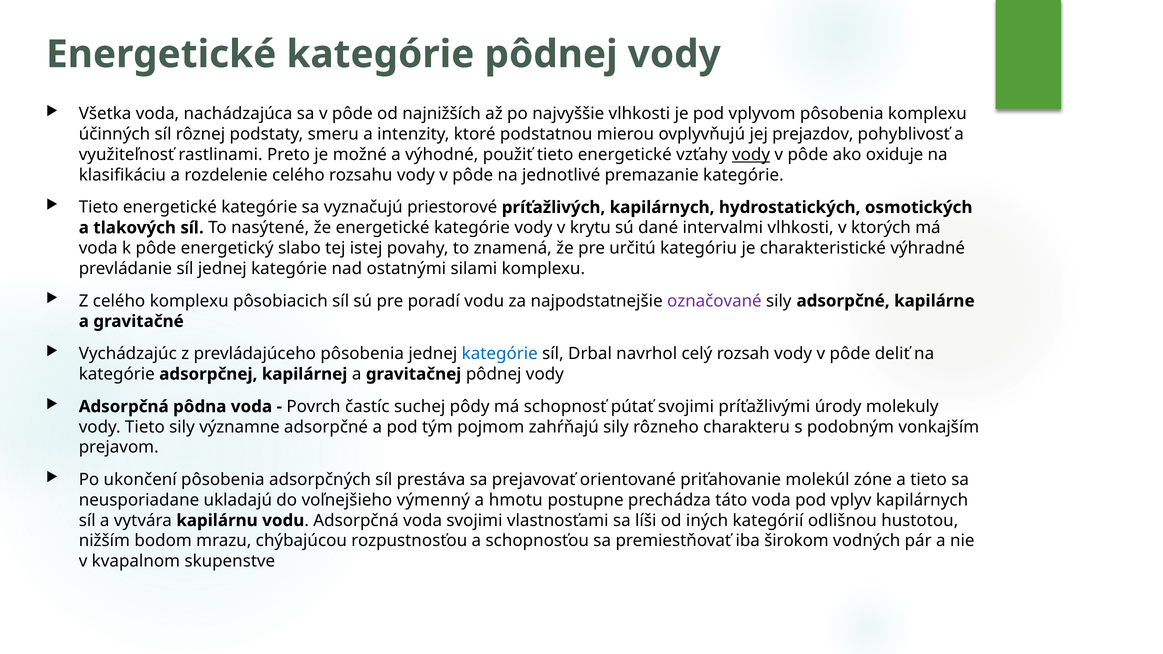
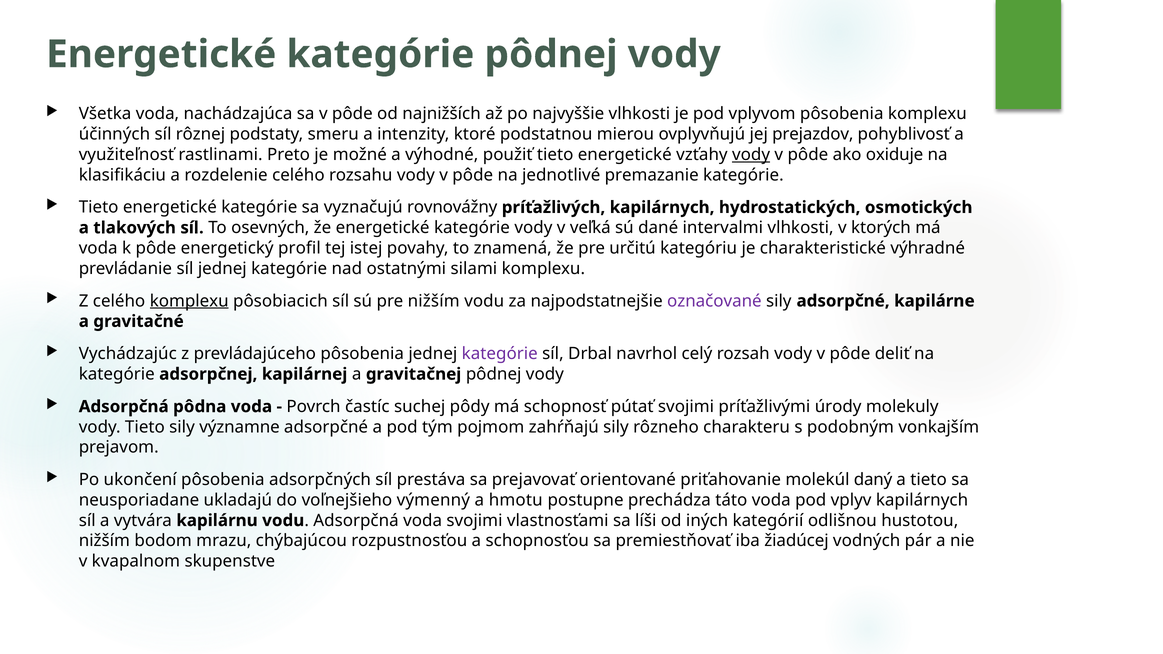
priestorové: priestorové -> rovnovážny
nasýtené: nasýtené -> osevných
krytu: krytu -> veľká
slabo: slabo -> profil
komplexu at (189, 301) underline: none -> present
pre poradí: poradí -> nižším
kategórie at (500, 354) colour: blue -> purple
zóne: zóne -> daný
širokom: širokom -> žiadúcej
